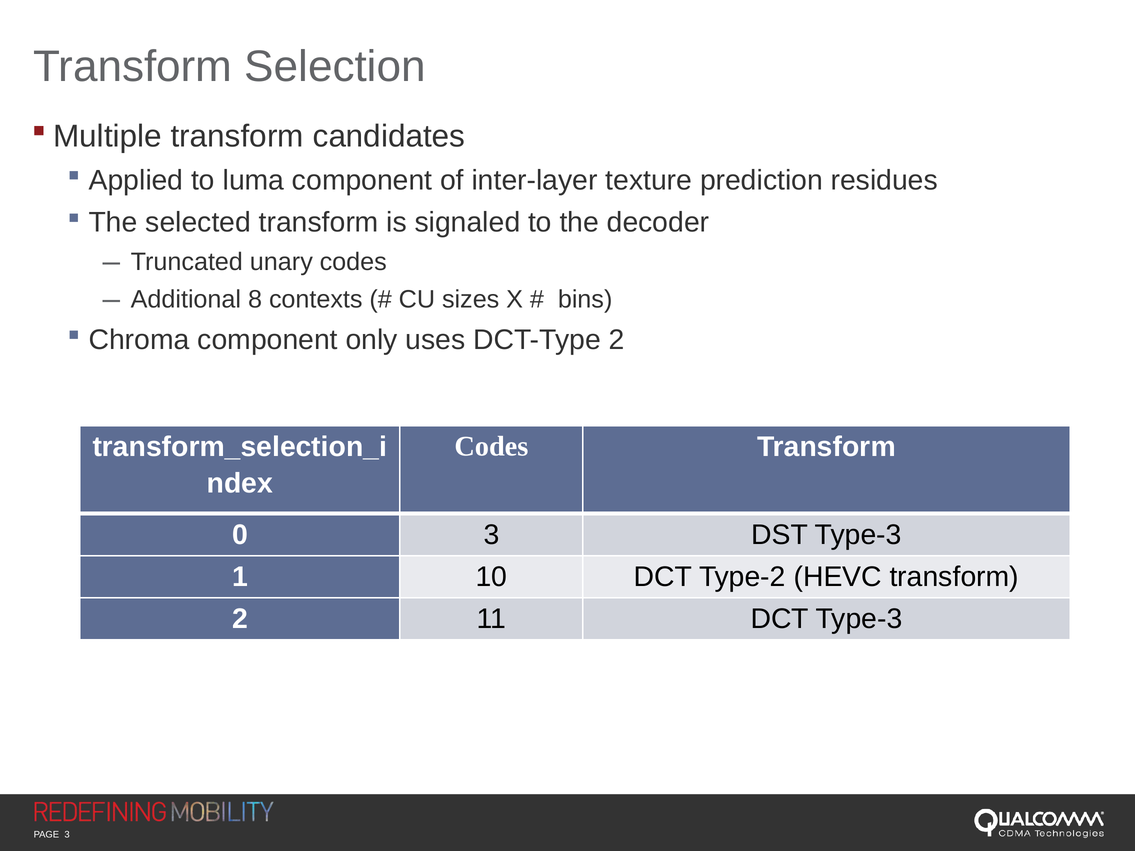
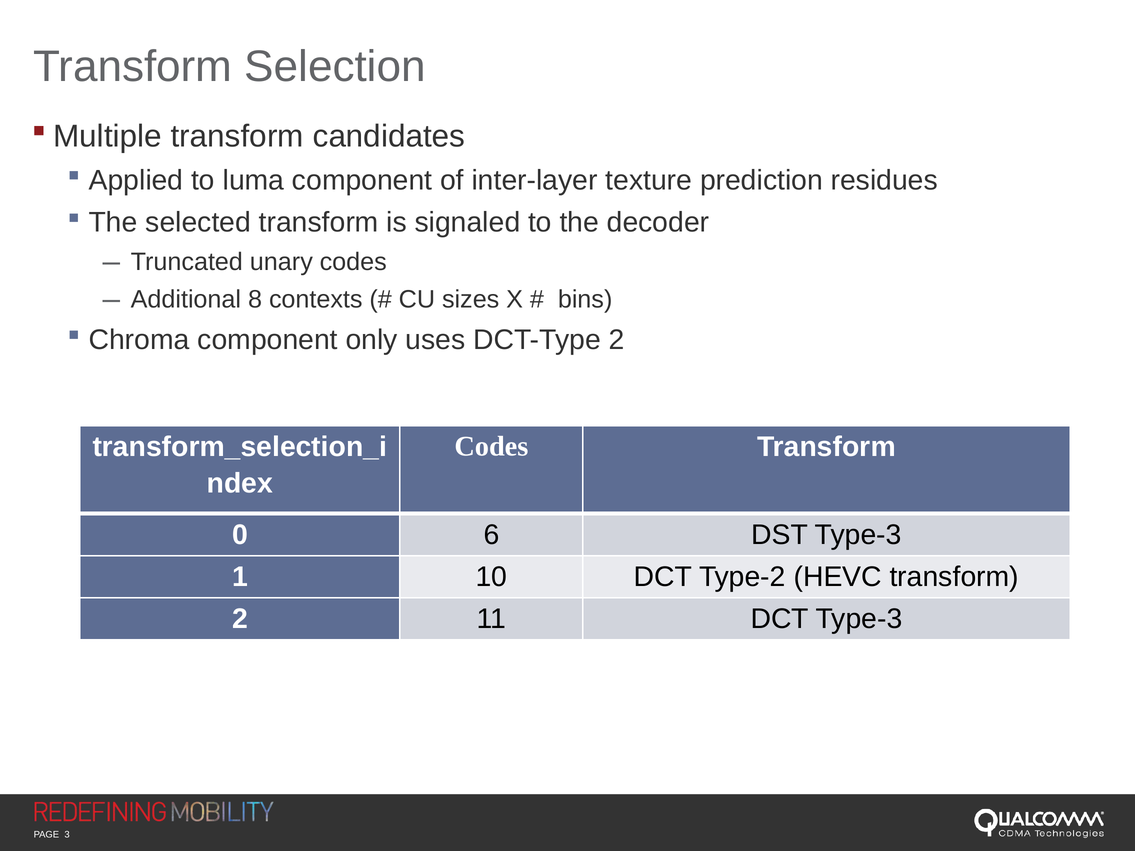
0 3: 3 -> 6
